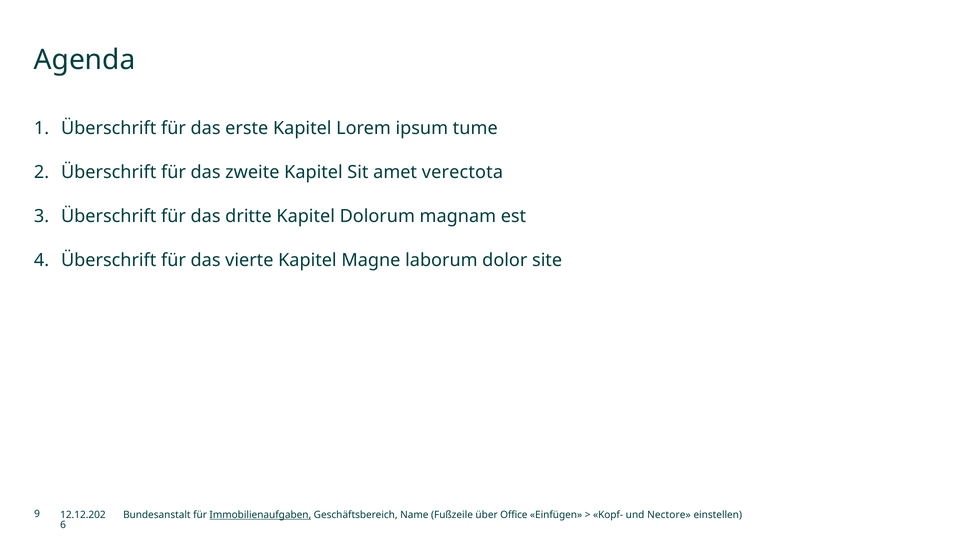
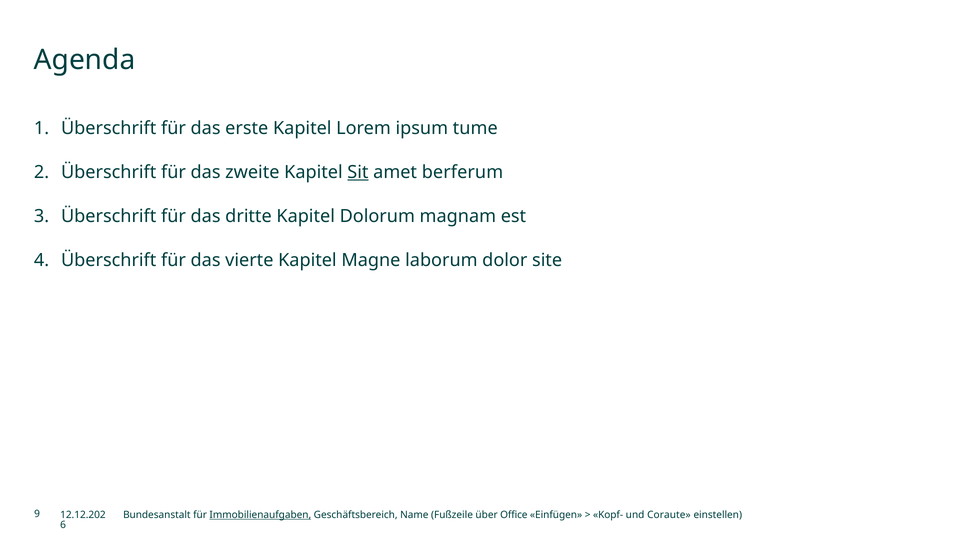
Sit underline: none -> present
verectota: verectota -> berferum
Nectore: Nectore -> Coraute
